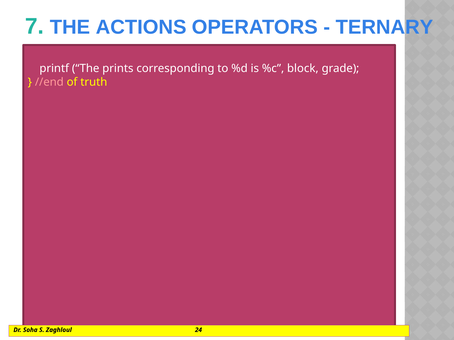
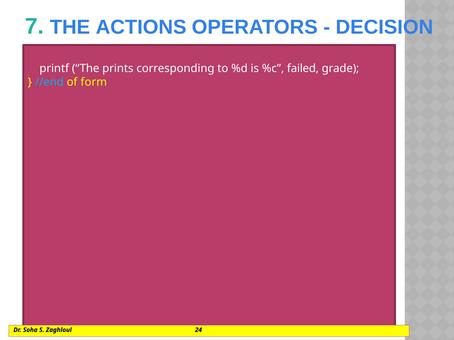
TERNARY: TERNARY -> DECISION
block: block -> failed
//end colour: pink -> light blue
truth: truth -> form
